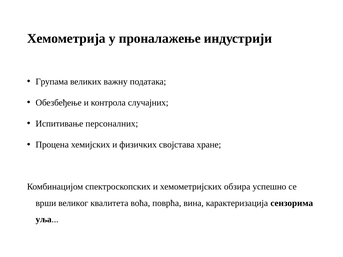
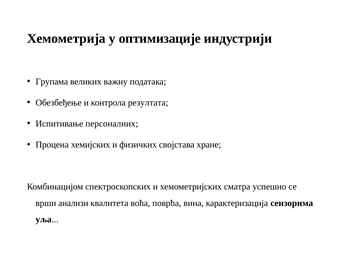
проналажење: проналажење -> оптимизације
случајних: случајних -> резултата
обзира: обзира -> сматра
великог: великог -> анализи
